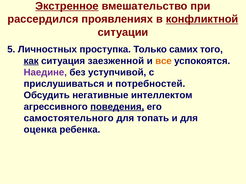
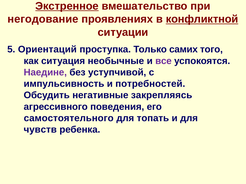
рассердился: рассердился -> негодование
Личностных: Личностных -> Ориентаций
как underline: present -> none
заезженной: заезженной -> необычные
все colour: orange -> purple
прислушиваться: прислушиваться -> импульсивность
интеллектом: интеллектом -> закрепляясь
поведения underline: present -> none
оценка: оценка -> чувств
